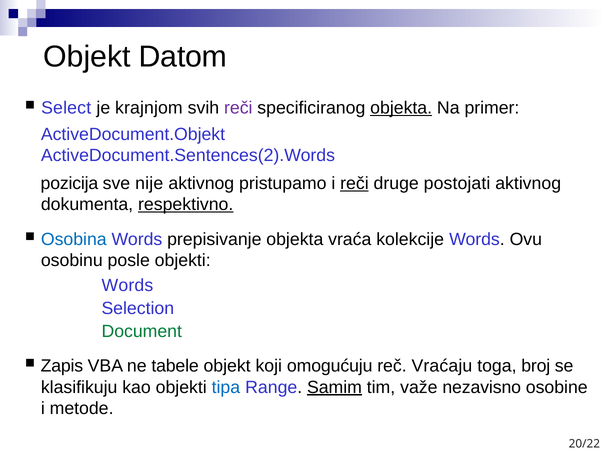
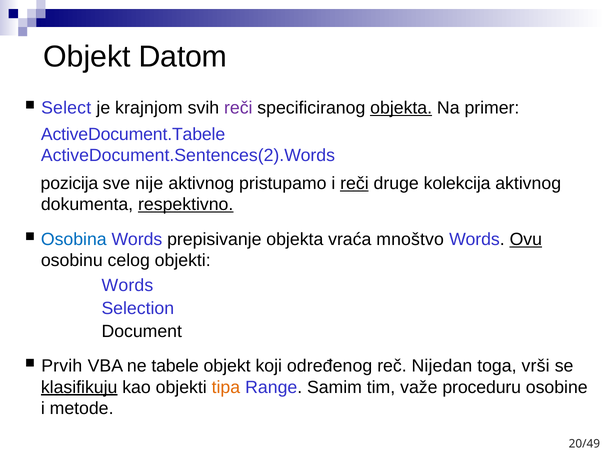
ActiveDocument.Objekt: ActiveDocument.Objekt -> ActiveDocument.Tabele
postojati: postojati -> kolekcija
kolekcije: kolekcije -> mnoštvo
Ovu underline: none -> present
posle: posle -> celog
Document colour: green -> black
Zapis: Zapis -> Prvih
omogućuju: omogućuju -> određenog
Vraćaju: Vraćaju -> Nijedan
broj: broj -> vrši
klasifikuju underline: none -> present
tipa colour: blue -> orange
Samim underline: present -> none
nezavisno: nezavisno -> proceduru
20/22: 20/22 -> 20/49
